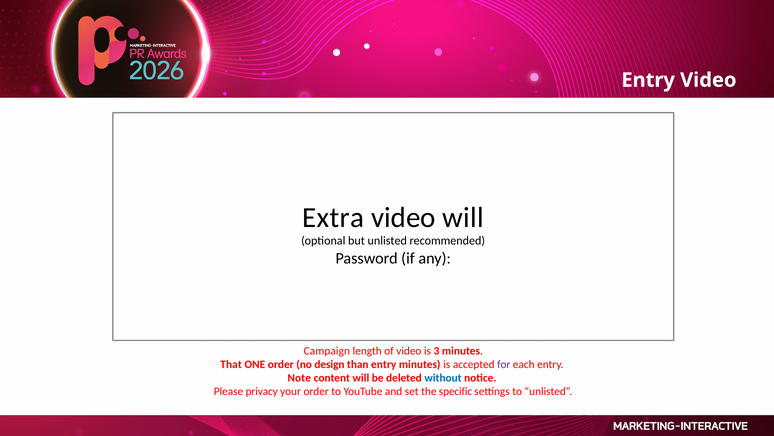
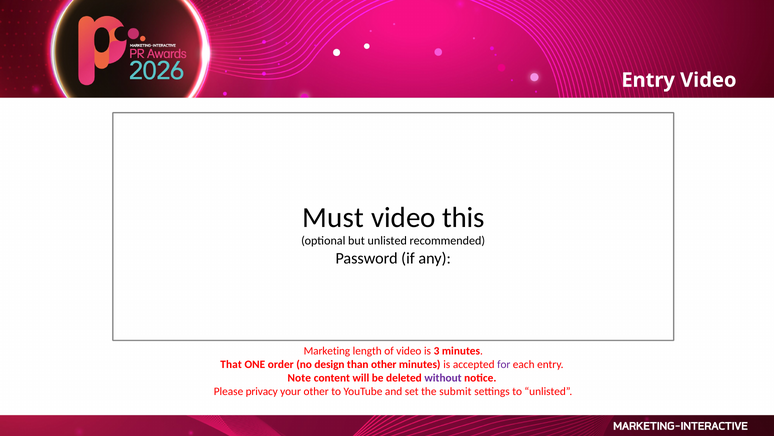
Extra: Extra -> Must
video will: will -> this
Campaign: Campaign -> Marketing
than entry: entry -> other
without colour: blue -> purple
your order: order -> other
specific: specific -> submit
